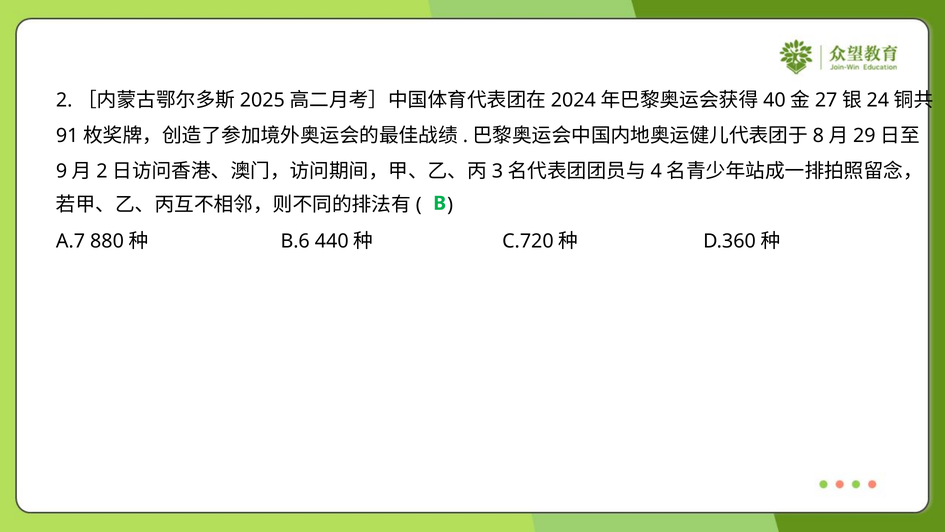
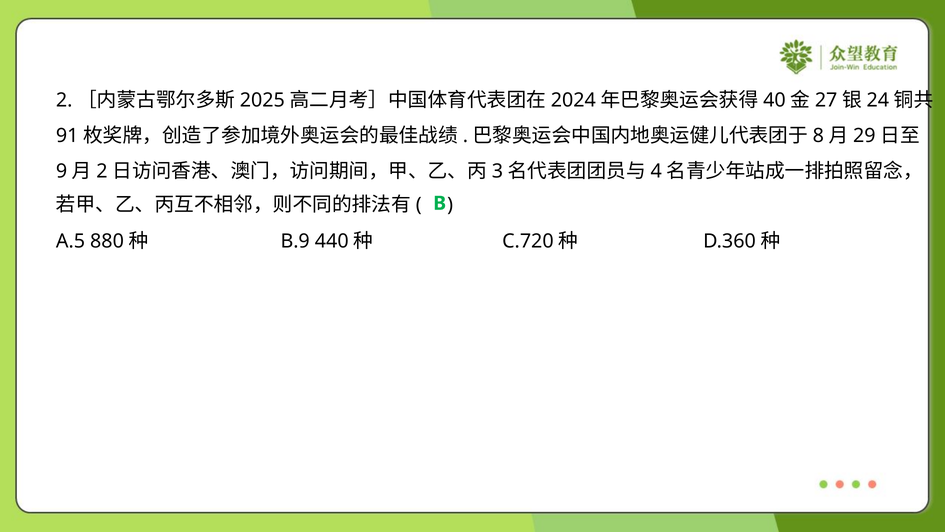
A.7: A.7 -> A.5
B.6: B.6 -> B.9
